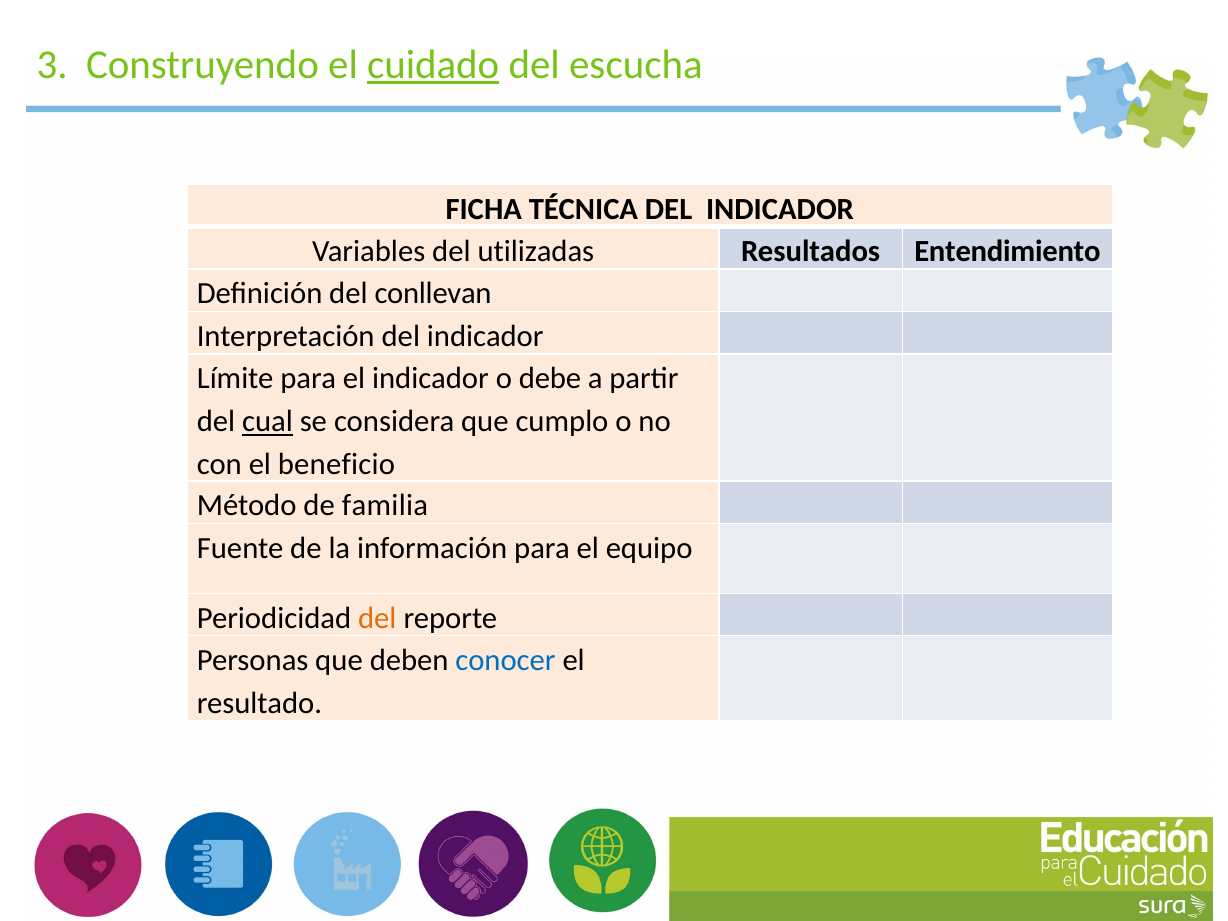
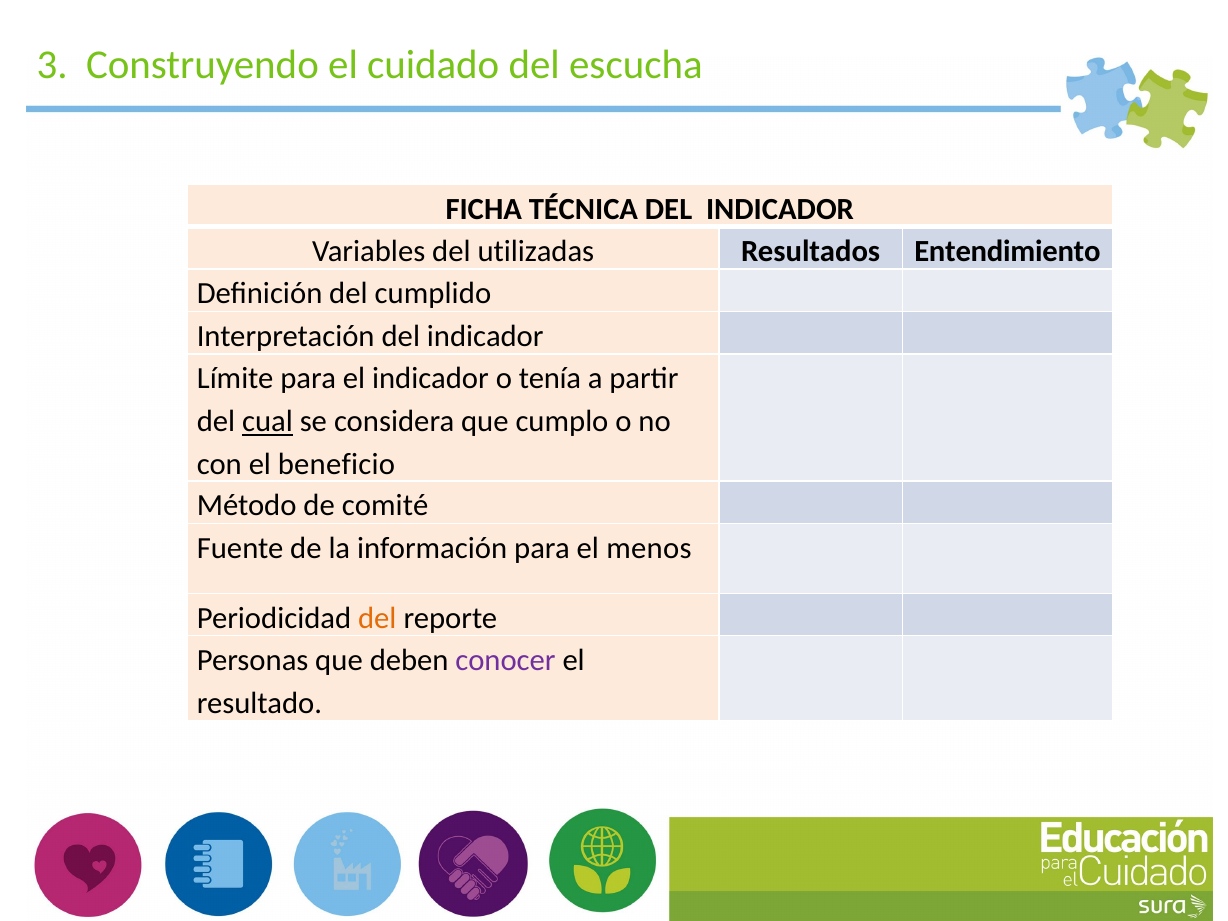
cuidado underline: present -> none
conllevan: conllevan -> cumplido
debe: debe -> tenía
familia: familia -> comité
equipo: equipo -> menos
conocer colour: blue -> purple
